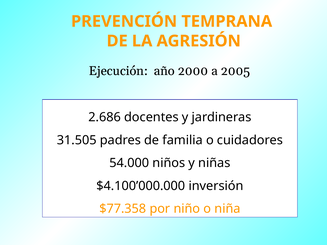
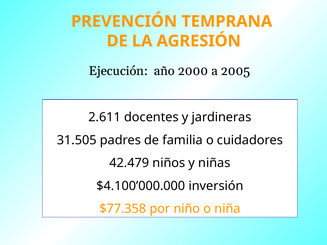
2.686: 2.686 -> 2.611
54.000: 54.000 -> 42.479
